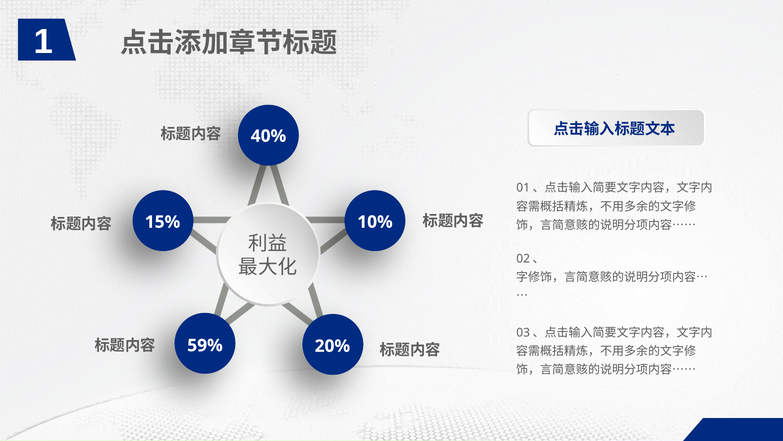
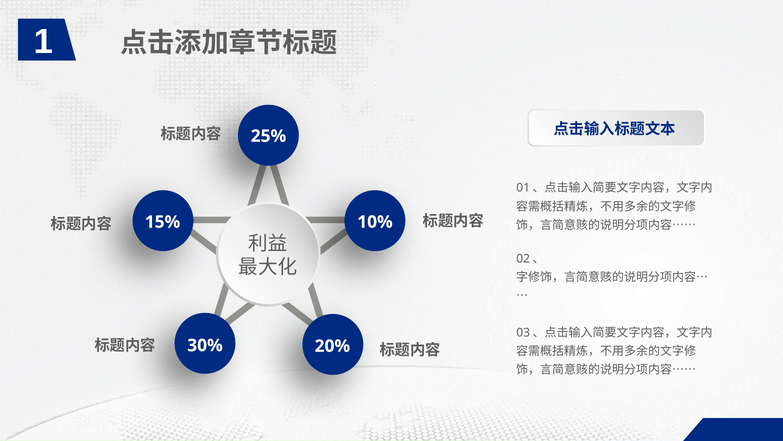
40%: 40% -> 25%
59%: 59% -> 30%
